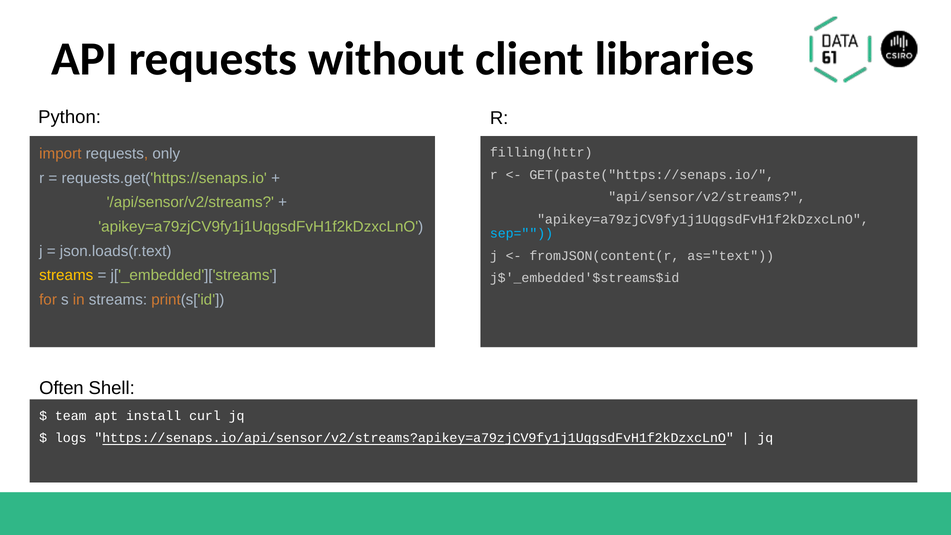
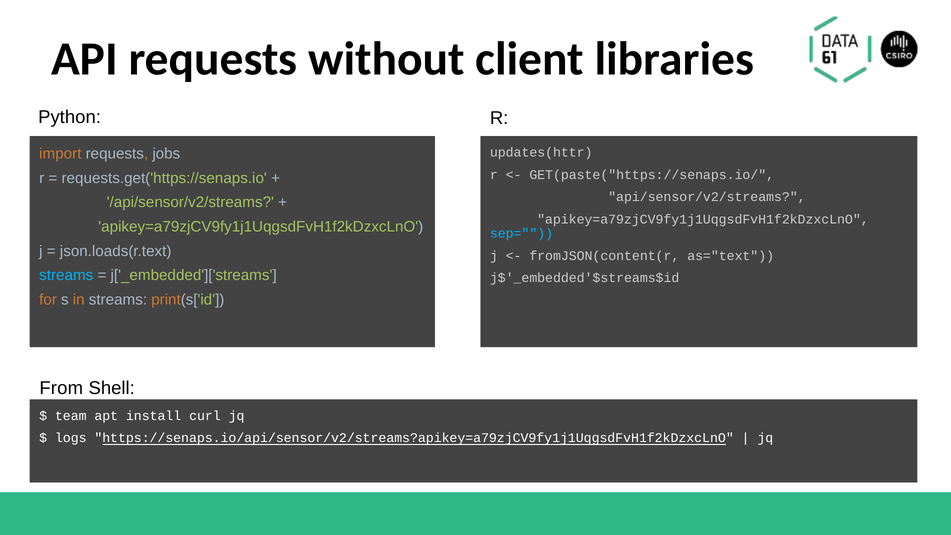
only: only -> jobs
filling(httr: filling(httr -> updates(httr
streams at (66, 275) colour: yellow -> light blue
Often: Often -> From
